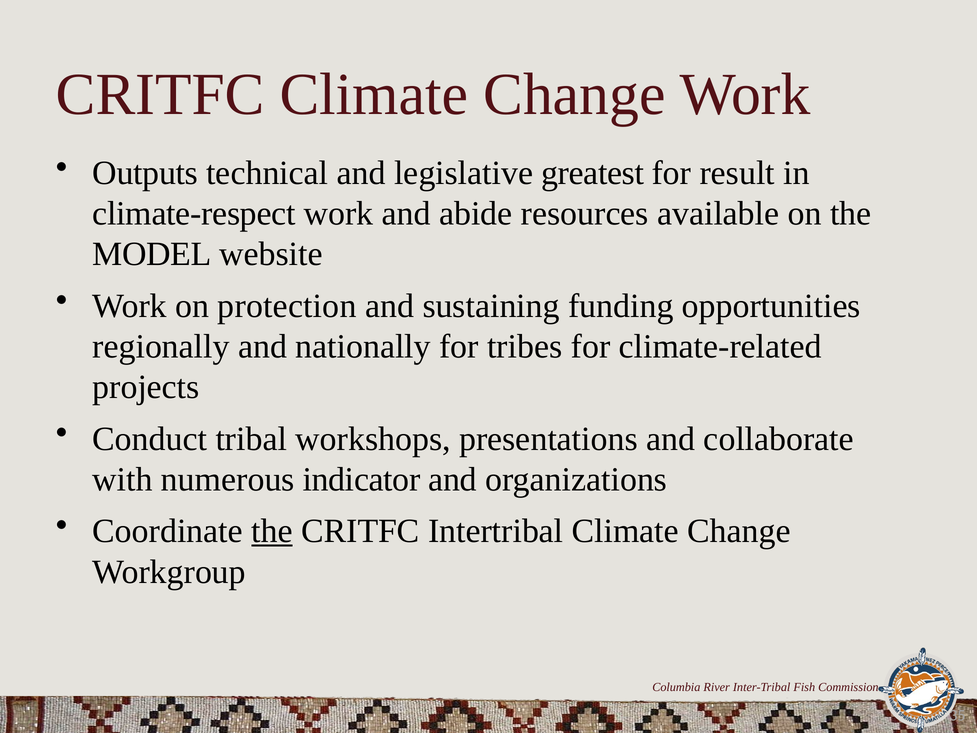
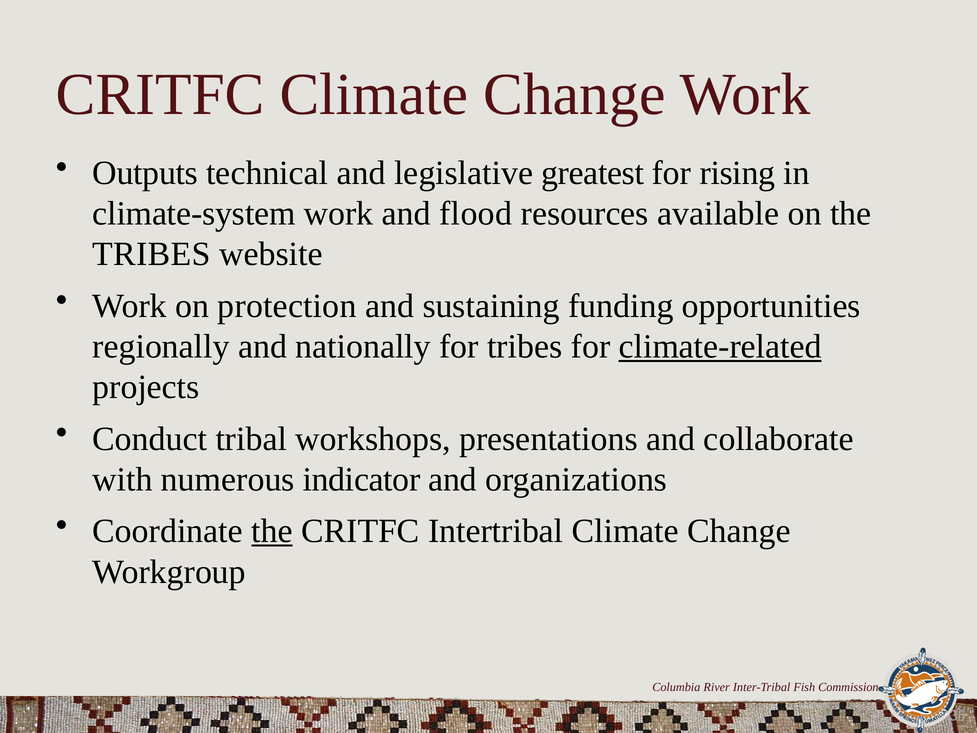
result: result -> rising
climate-respect: climate-respect -> climate-system
abide: abide -> flood
MODEL at (152, 254): MODEL -> TRIBES
climate-related underline: none -> present
